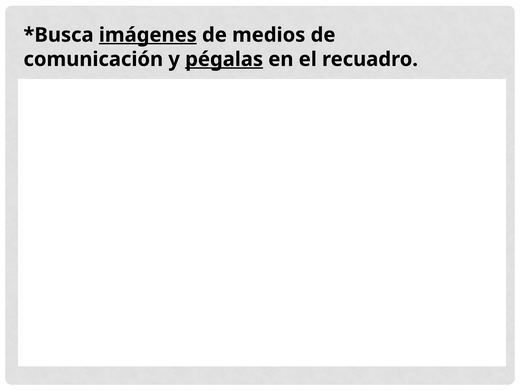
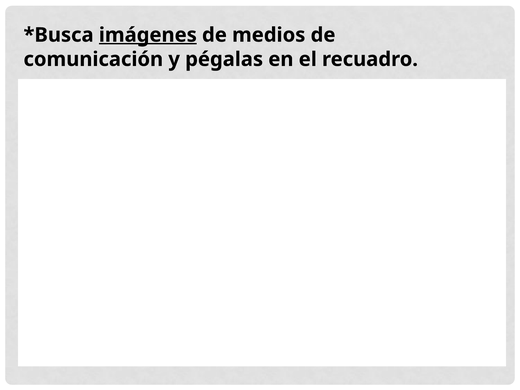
pégalas underline: present -> none
